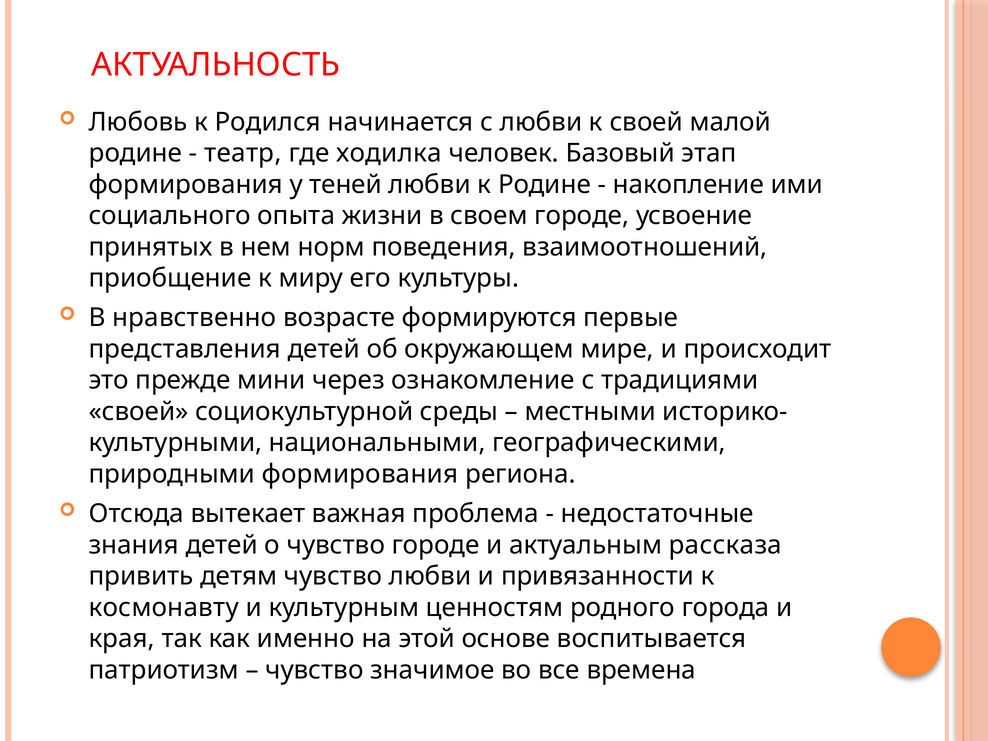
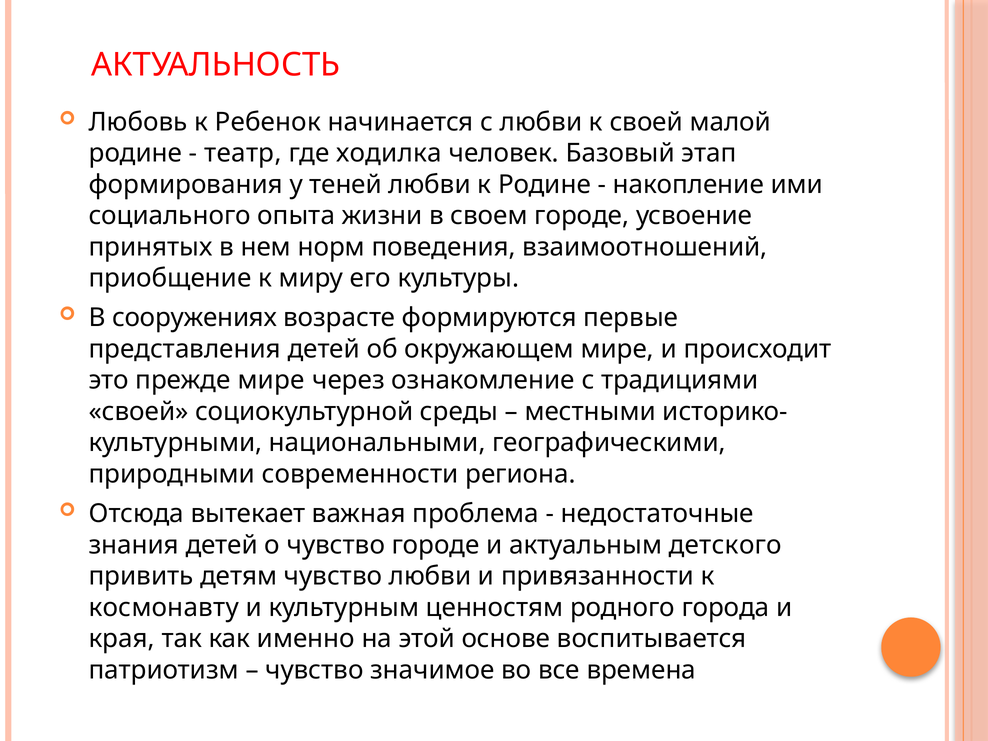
Родился: Родился -> Ребенок
нравственно: нравственно -> сооружениях
прежде мини: мини -> мире
природными формирования: формирования -> современности
рассказа: рассказа -> детского
